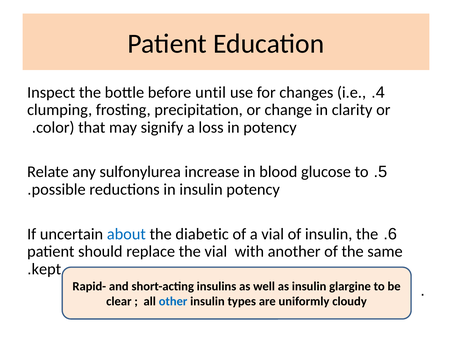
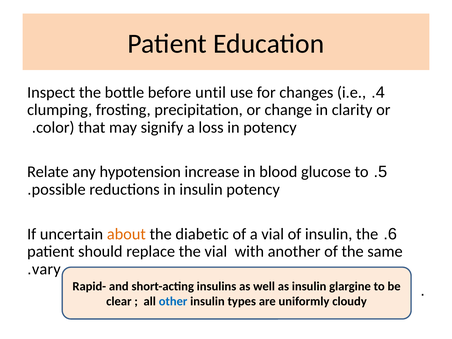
sulfonylurea: sulfonylurea -> hypotension
about colour: blue -> orange
kept: kept -> vary
